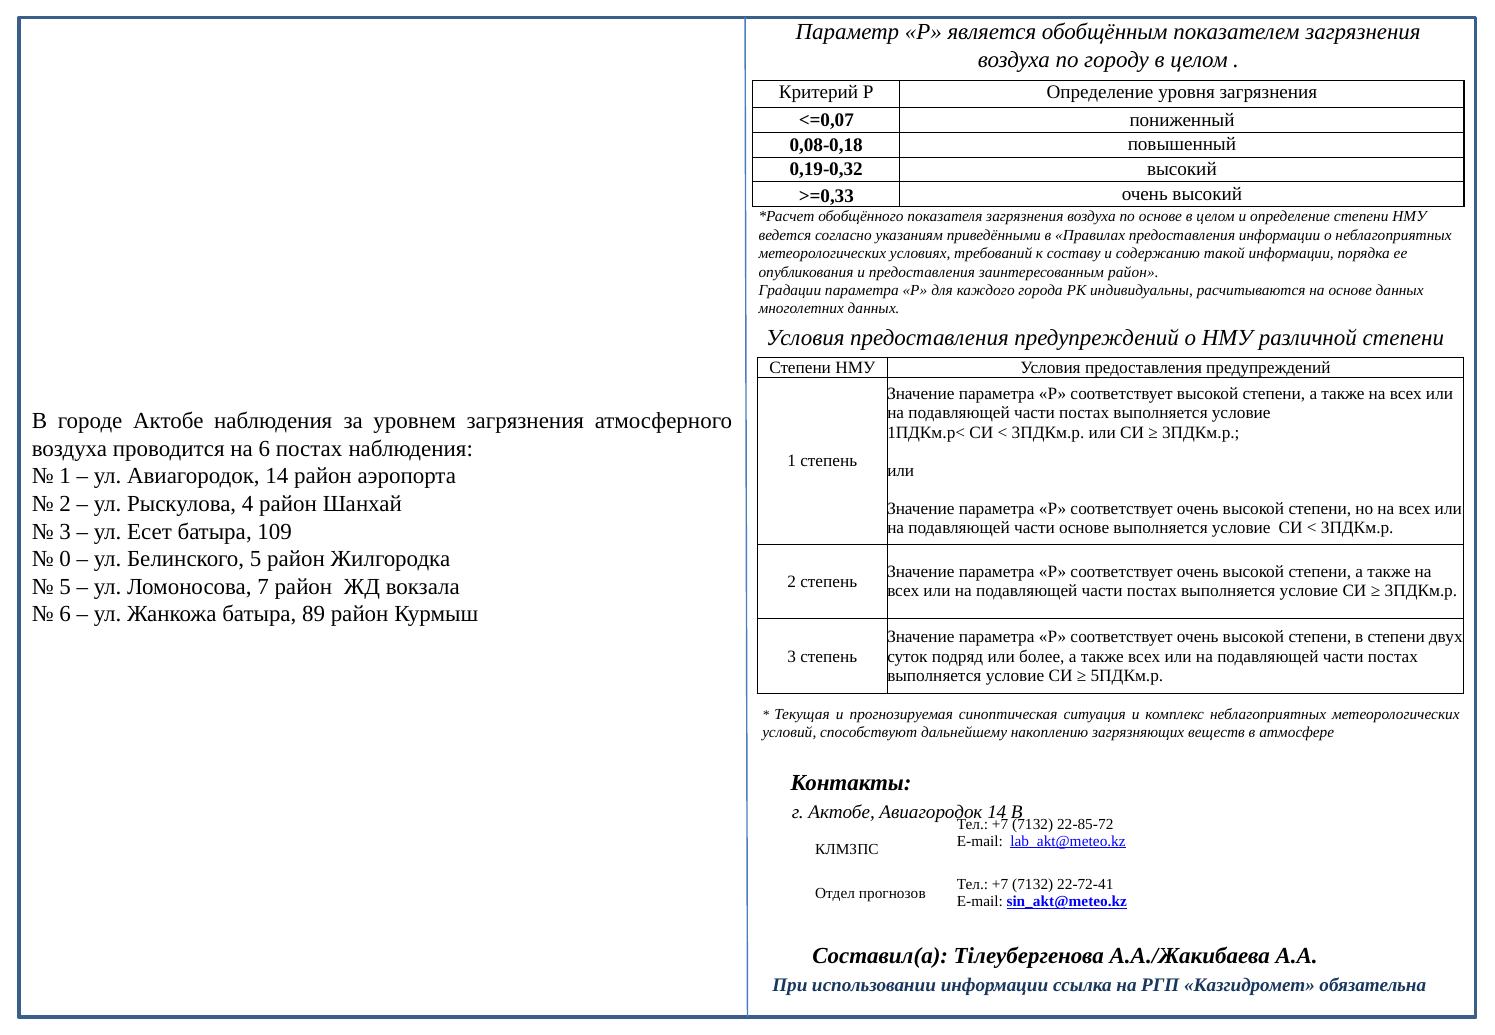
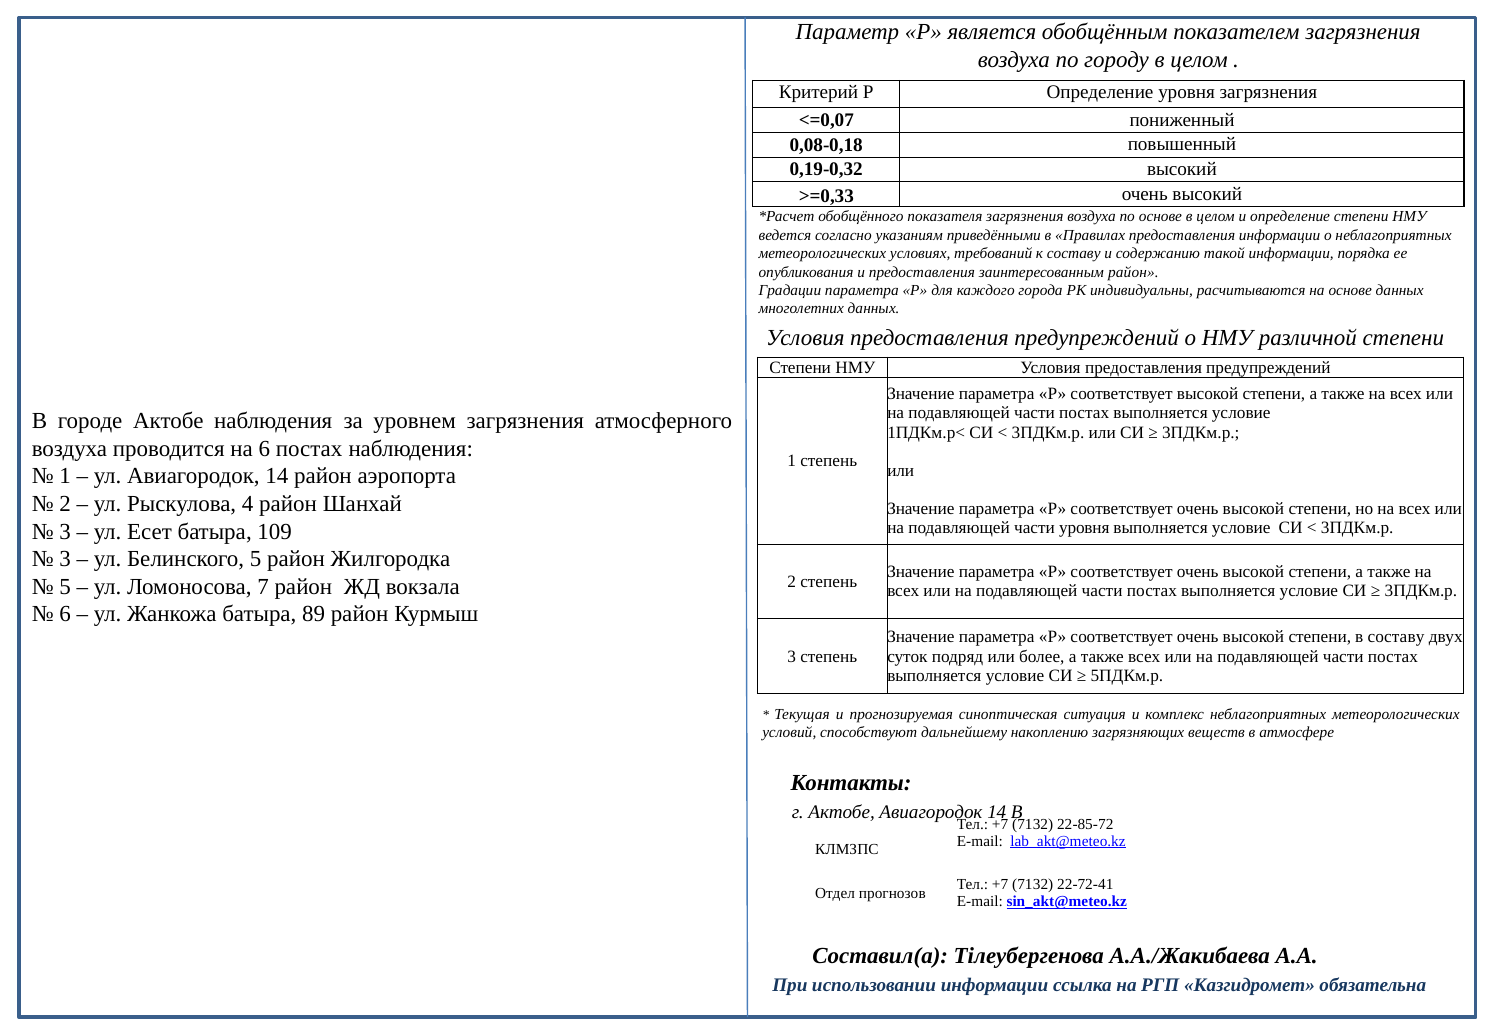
части основе: основе -> уровня
0 at (65, 559): 0 -> 3
в степени: степени -> составу
